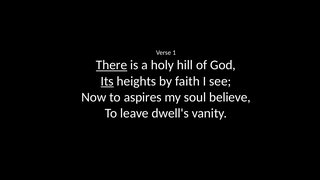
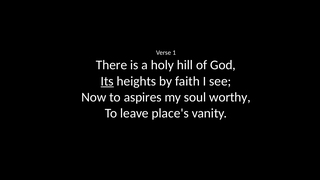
There underline: present -> none
believe: believe -> worthy
dwell's: dwell's -> place's
